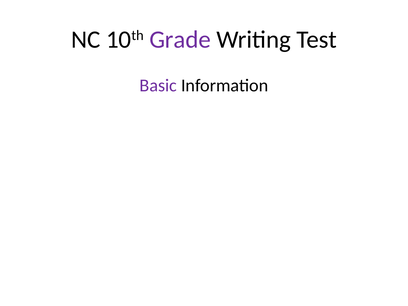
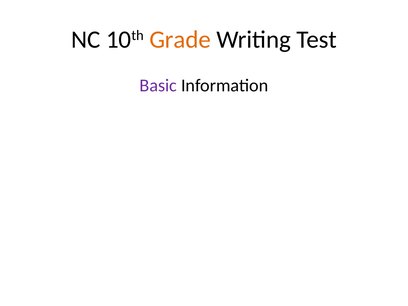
Grade colour: purple -> orange
